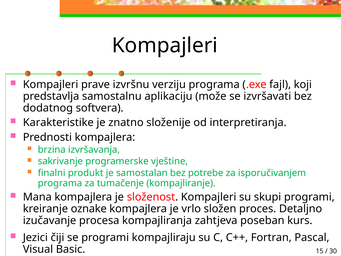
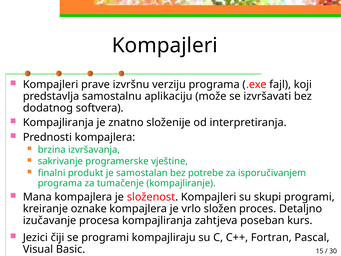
Karakteristike at (58, 122): Karakteristike -> Kompajliranja
